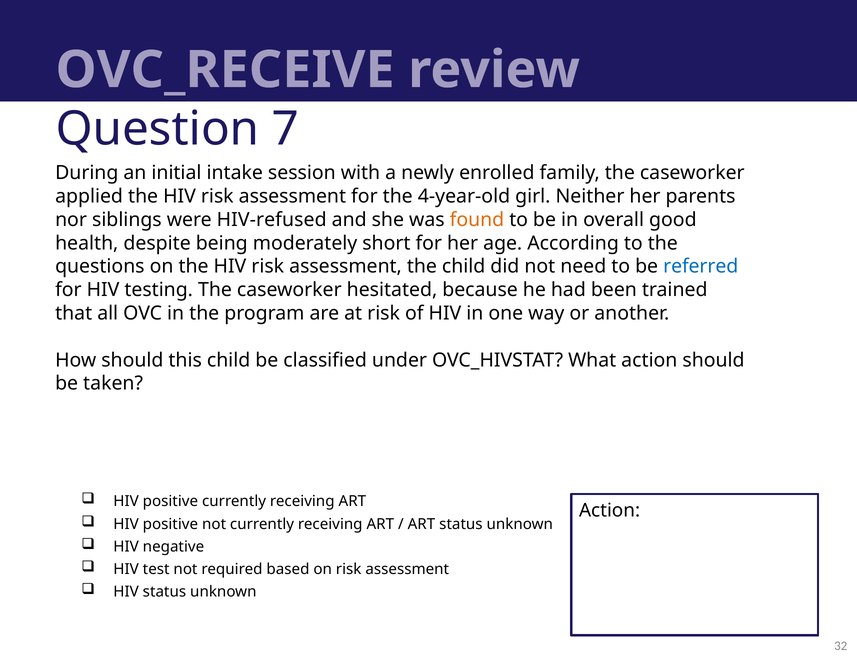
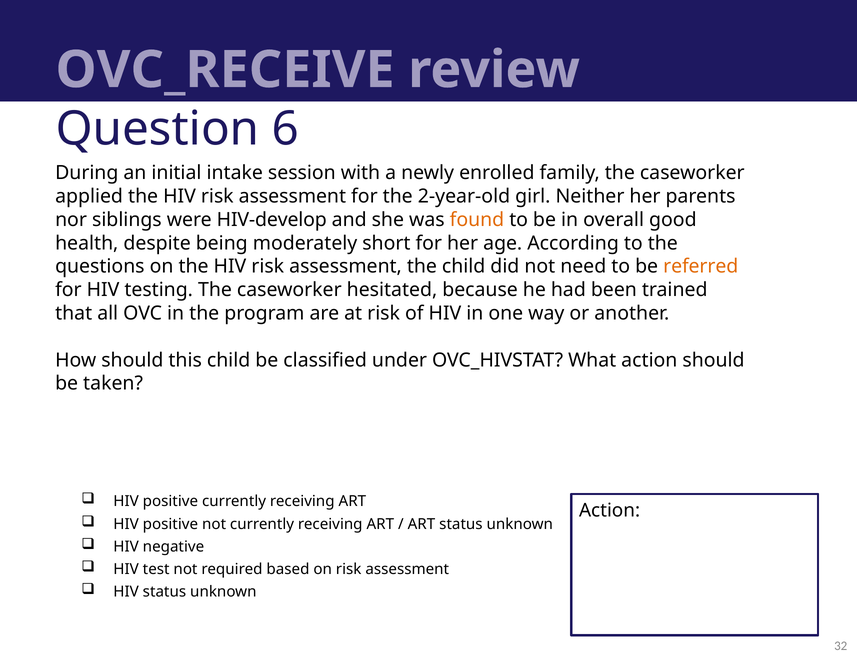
7: 7 -> 6
4-year-old: 4-year-old -> 2-year-old
HIV-refused: HIV-refused -> HIV-develop
referred colour: blue -> orange
